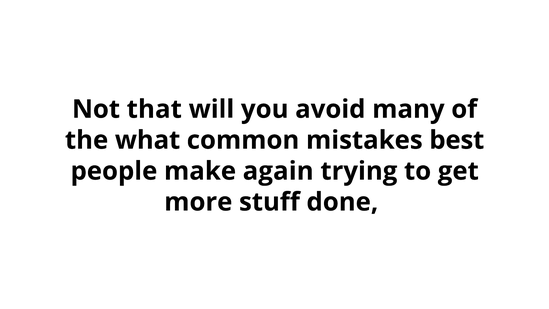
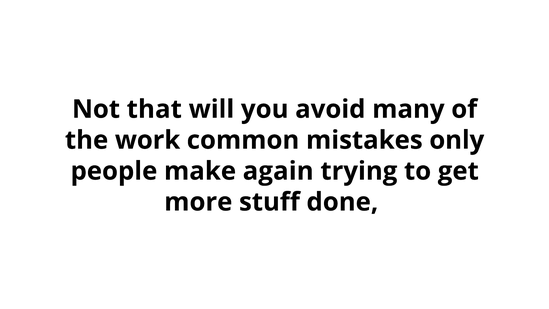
what: what -> work
best: best -> only
